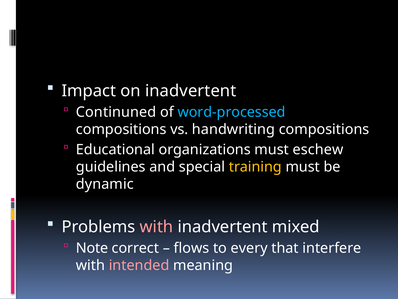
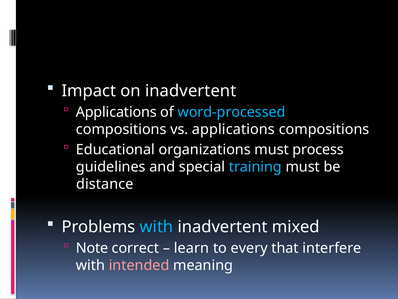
Continuned at (116, 112): Continuned -> Applications
vs handwriting: handwriting -> applications
eschew: eschew -> process
training colour: yellow -> light blue
dynamic: dynamic -> distance
with at (156, 226) colour: pink -> light blue
flows: flows -> learn
